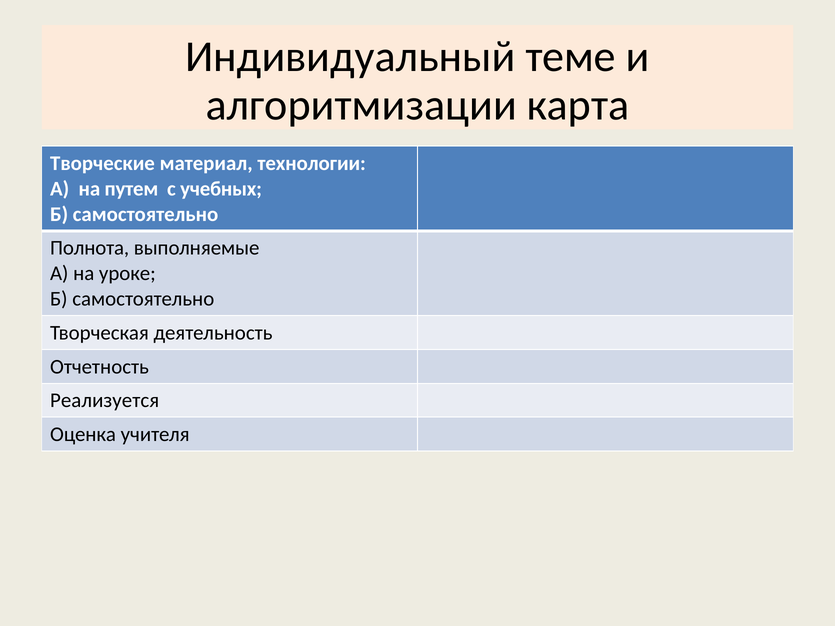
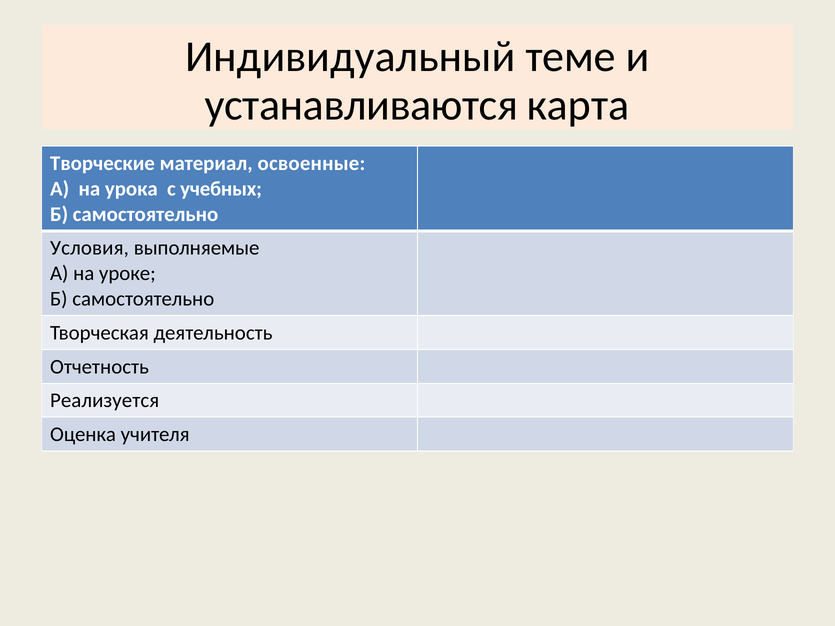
алгоритмизации: алгоритмизации -> устанавливаются
технологии: технологии -> освоенные
путем: путем -> урока
Полнота: Полнота -> Условия
